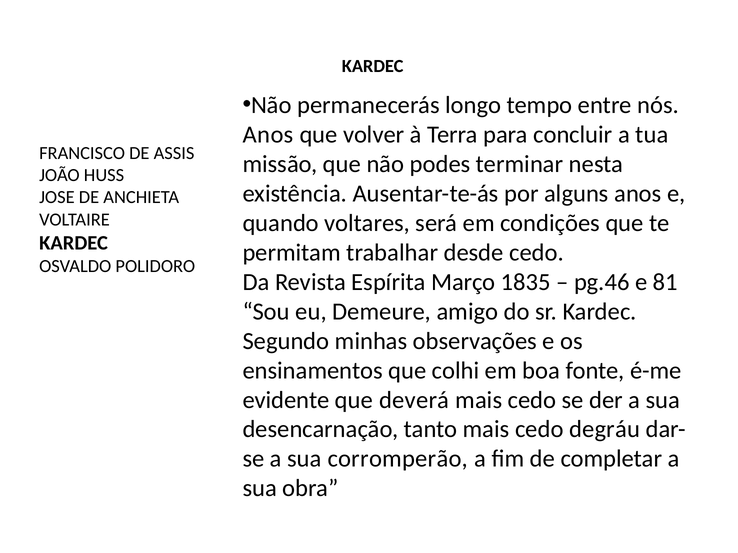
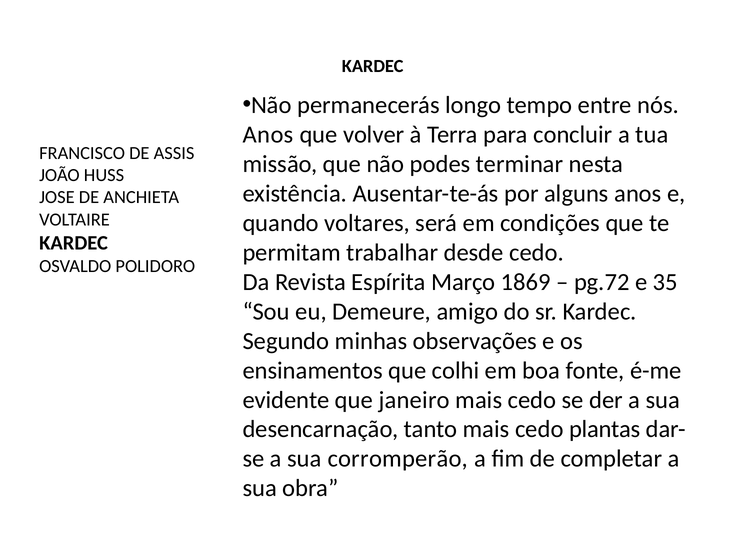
1835: 1835 -> 1869
pg.46: pg.46 -> pg.72
81: 81 -> 35
deverá: deverá -> janeiro
degráu: degráu -> plantas
